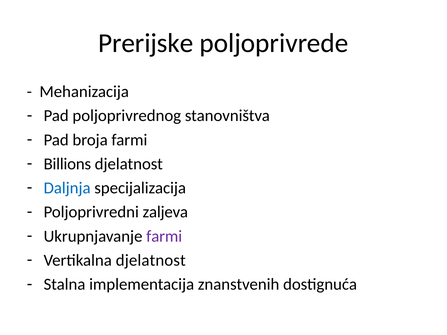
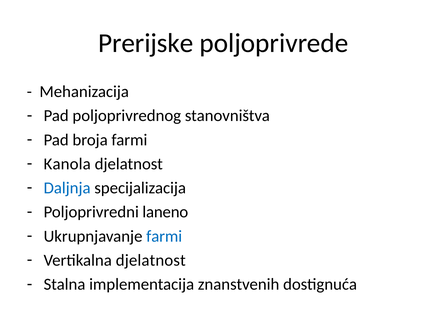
Billions: Billions -> Kanola
zaljeva: zaljeva -> laneno
farmi at (164, 236) colour: purple -> blue
